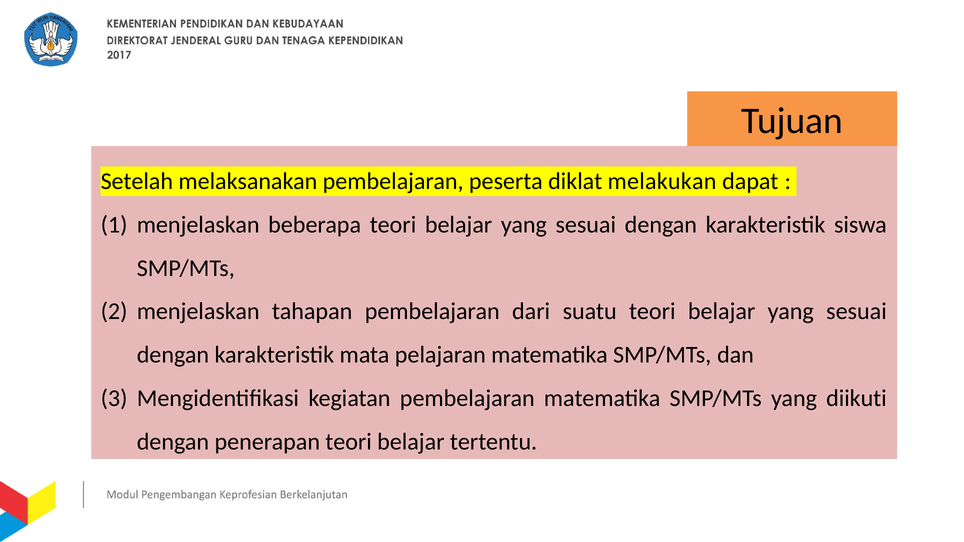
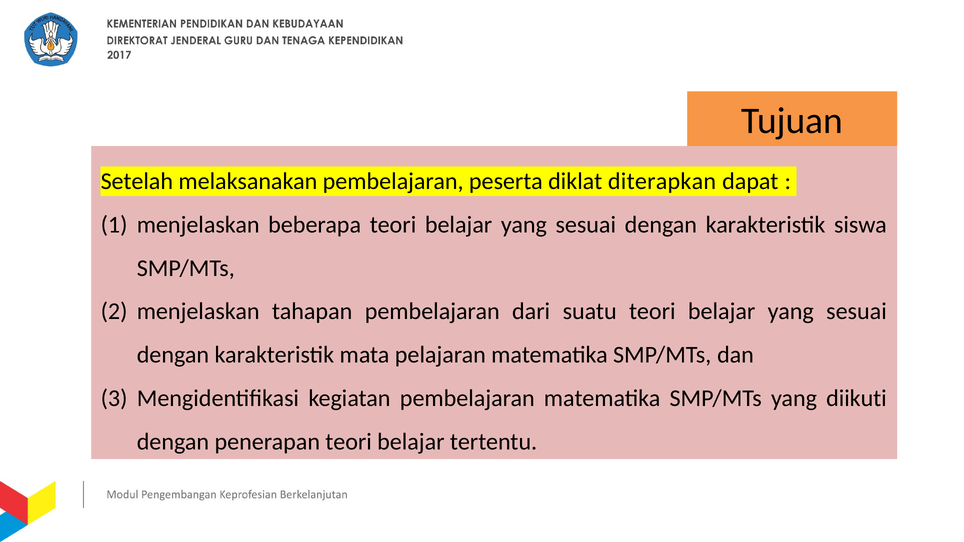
melakukan: melakukan -> diterapkan
